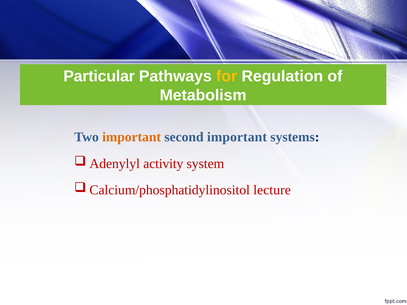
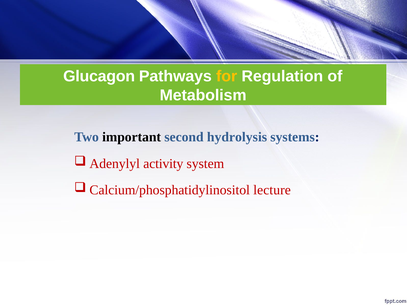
Particular: Particular -> Glucagon
important at (132, 137) colour: orange -> black
second important: important -> hydrolysis
